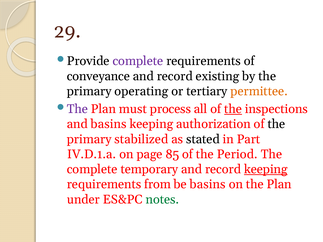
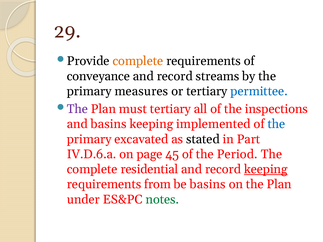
complete at (138, 61) colour: purple -> orange
existing: existing -> streams
operating: operating -> measures
permittee colour: orange -> blue
must process: process -> tertiary
the at (233, 109) underline: present -> none
authorization: authorization -> implemented
the at (276, 124) colour: black -> blue
stabilized: stabilized -> excavated
IV.D.1.a: IV.D.1.a -> IV.D.6.a
85: 85 -> 45
temporary: temporary -> residential
